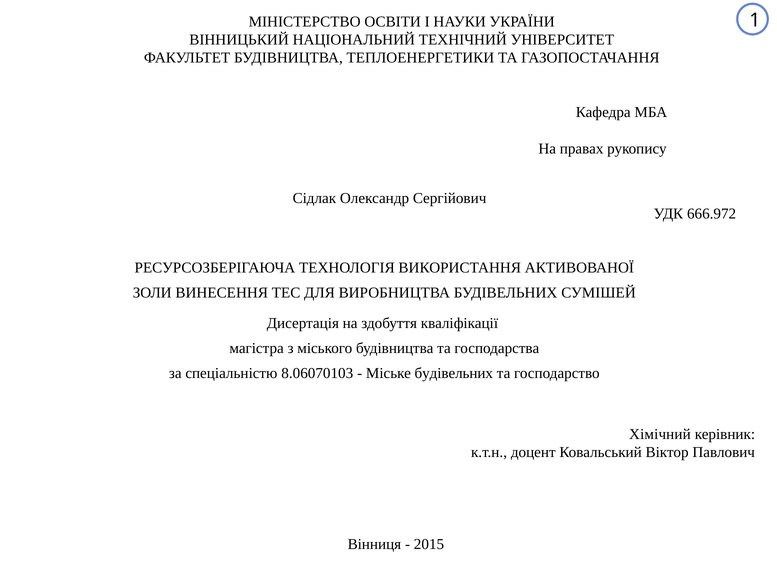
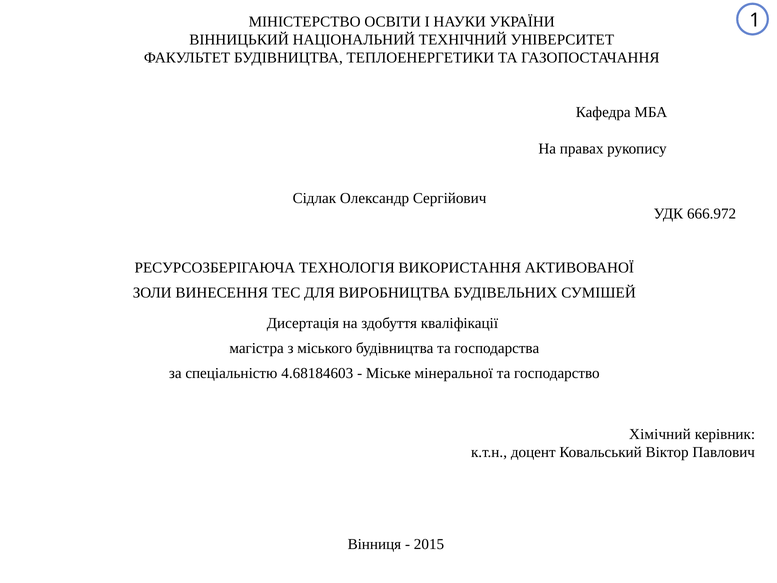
8.06070103: 8.06070103 -> 4.68184603
Міське будівельних: будівельних -> мінеральної
